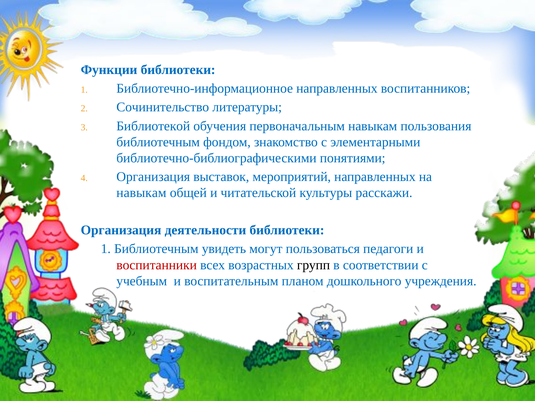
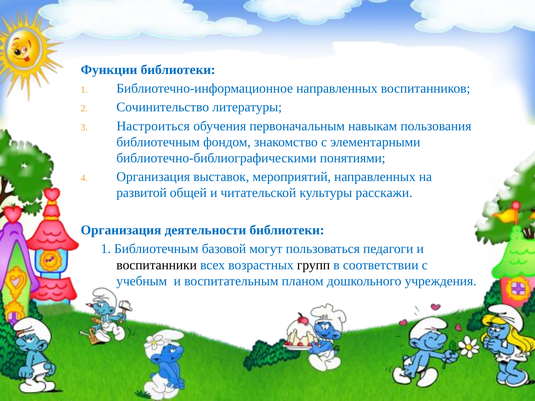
Библиотекой: Библиотекой -> Настроиться
навыкам at (141, 193): навыкам -> развитой
увидеть: увидеть -> базовой
воспитанники colour: red -> black
